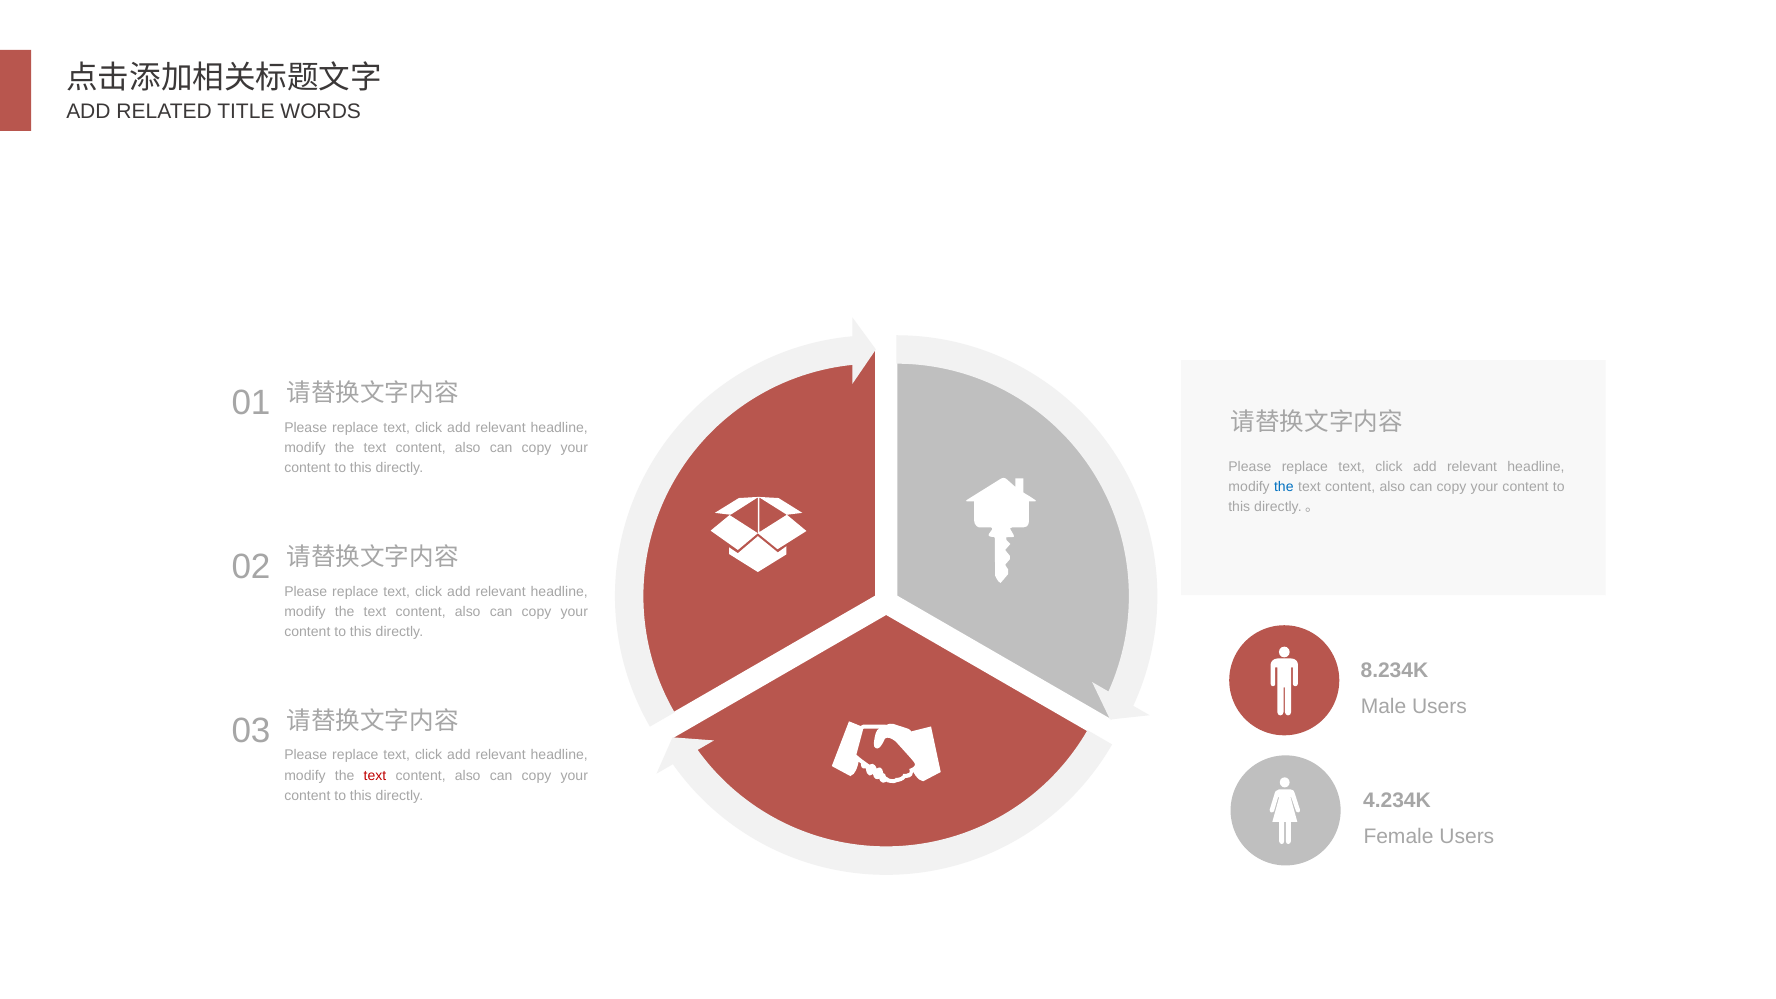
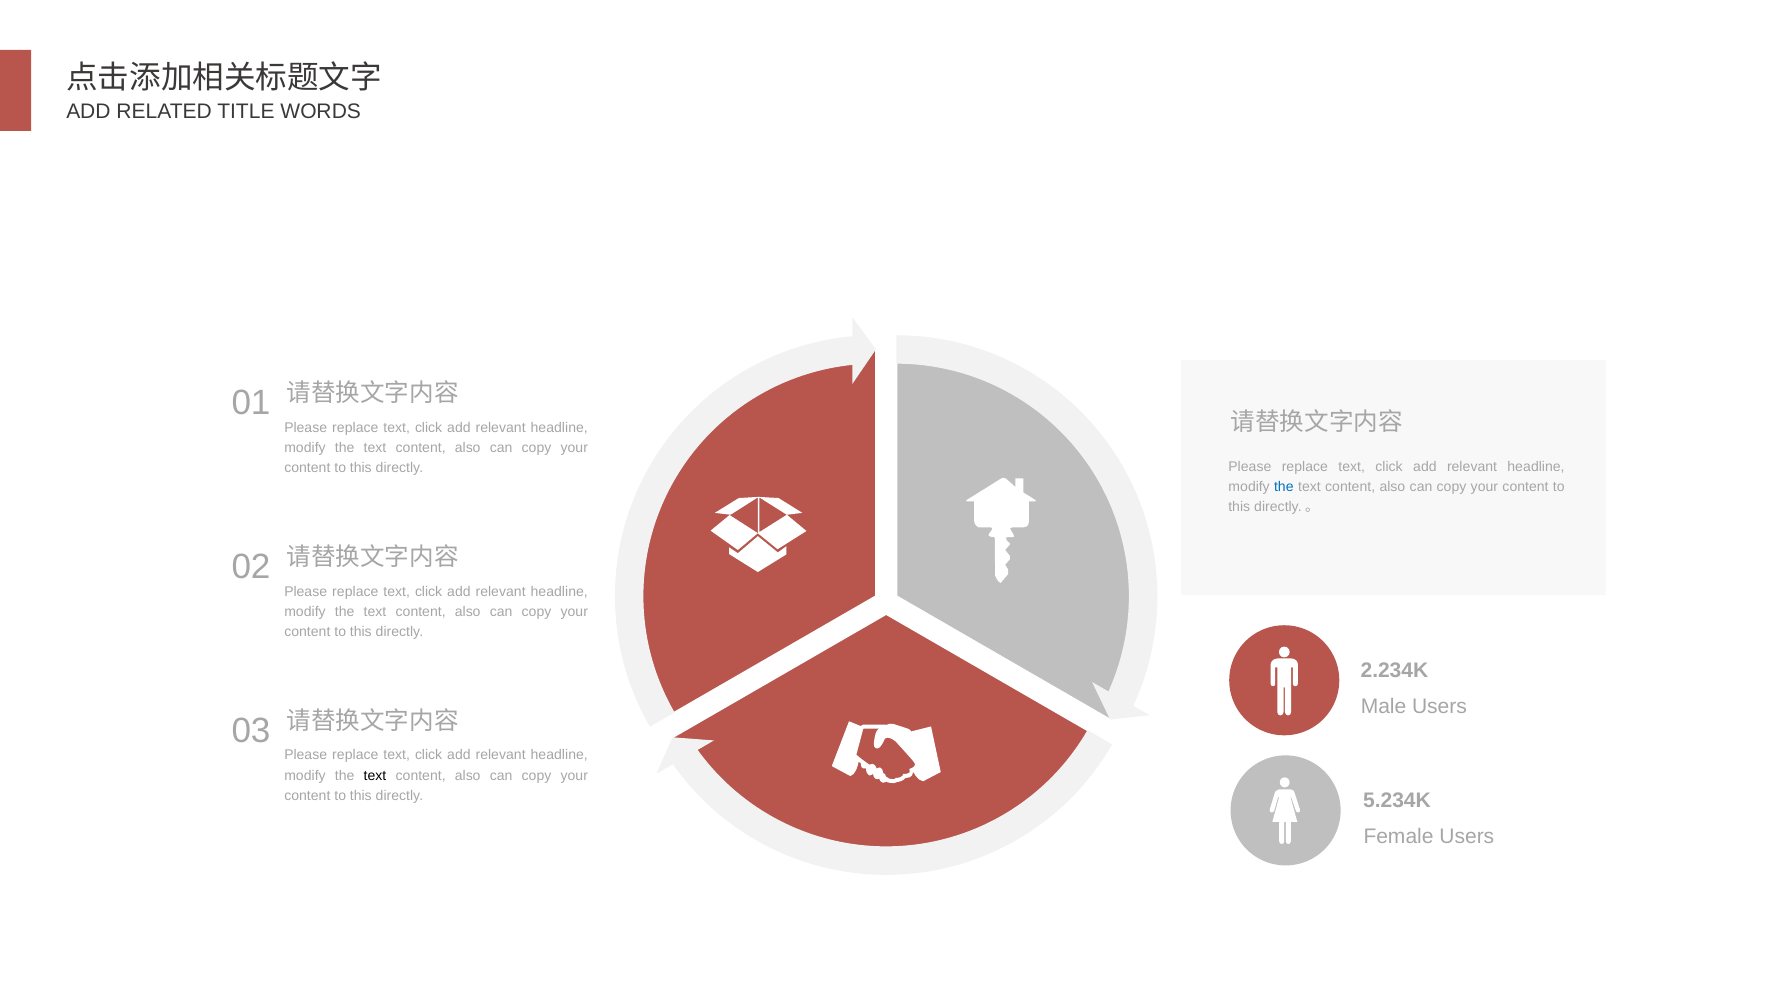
8.234K: 8.234K -> 2.234K
text at (375, 775) colour: red -> black
4.234K: 4.234K -> 5.234K
